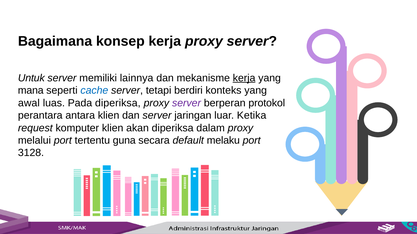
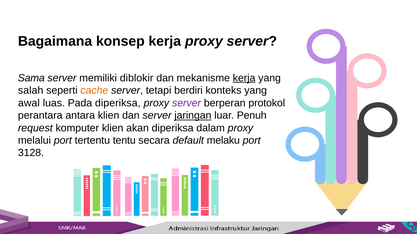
Untuk: Untuk -> Sama
lainnya: lainnya -> diblokir
mana: mana -> salah
cache colour: blue -> orange
jaringan underline: none -> present
Ketika: Ketika -> Penuh
guna: guna -> tentu
